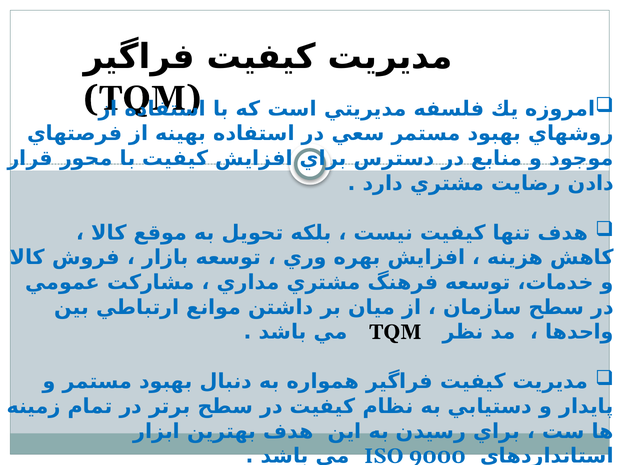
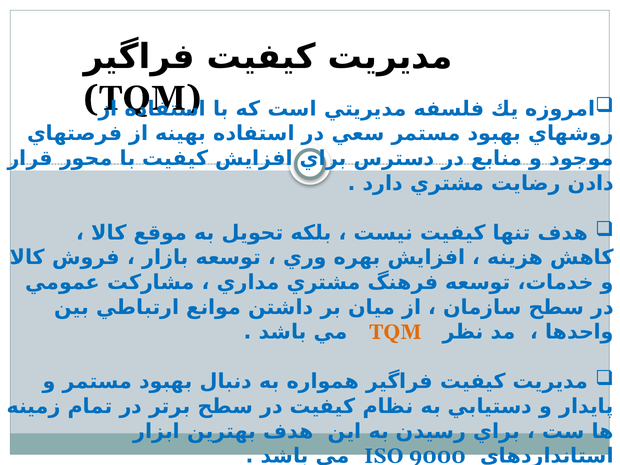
TQM at (395, 332) colour: black -> orange
